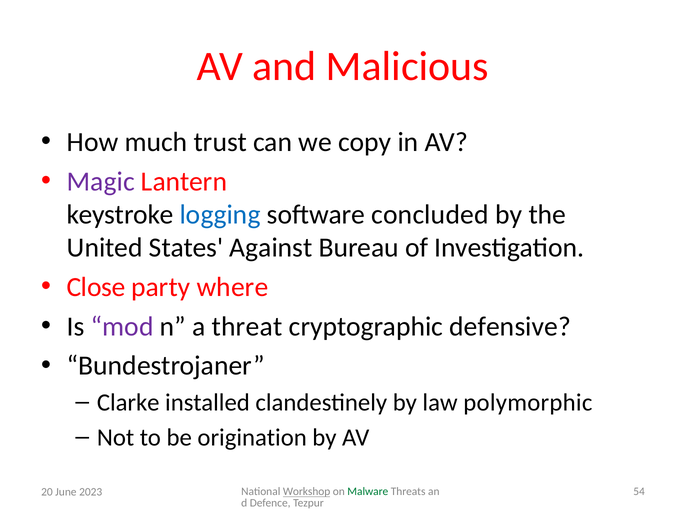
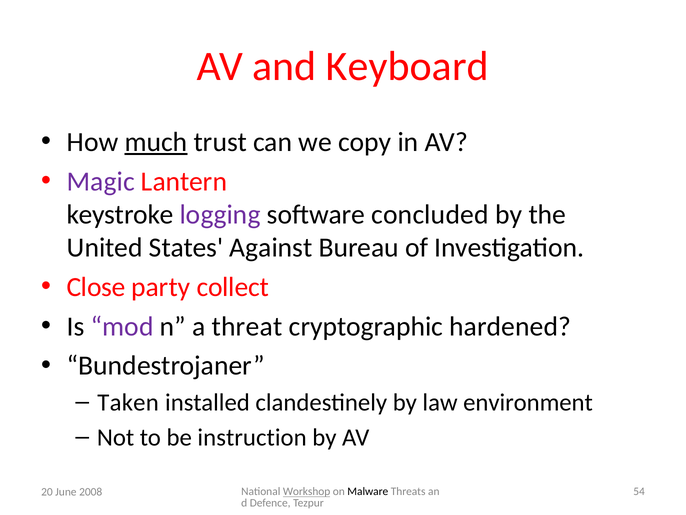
Malicious: Malicious -> Keyboard
much underline: none -> present
logging colour: blue -> purple
where: where -> collect
defensive: defensive -> hardened
Clarke: Clarke -> Taken
polymorphic: polymorphic -> environment
origination: origination -> instruction
Malware colour: green -> black
2023: 2023 -> 2008
